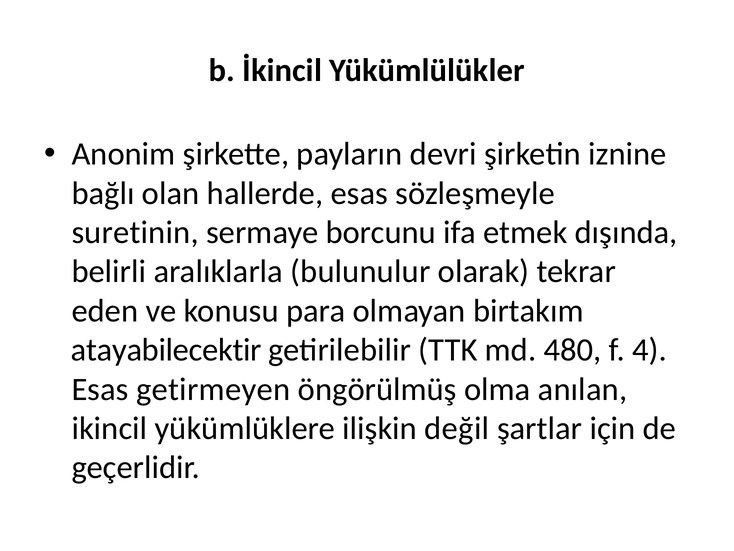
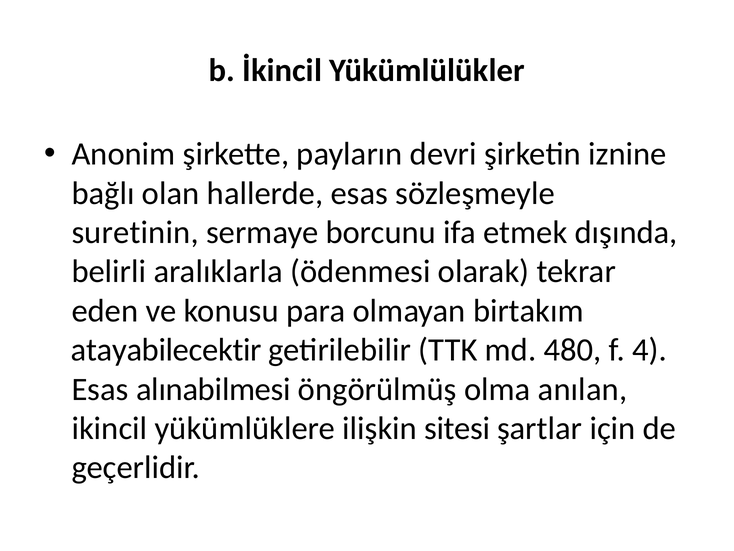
bulunulur: bulunulur -> ödenmesi
getirmeyen: getirmeyen -> alınabilmesi
değil: değil -> sitesi
